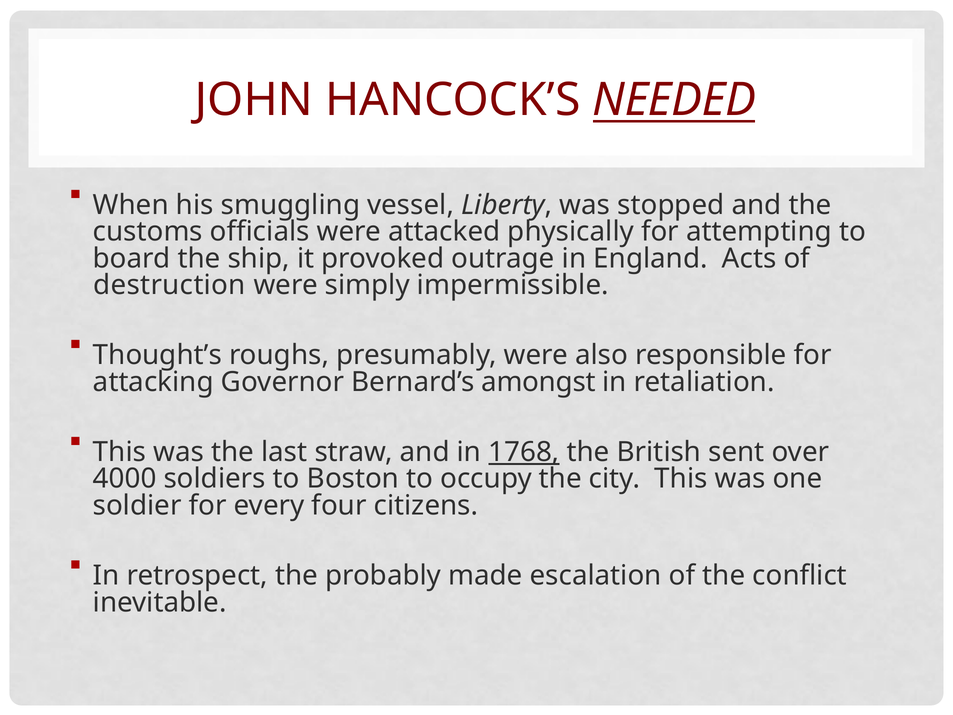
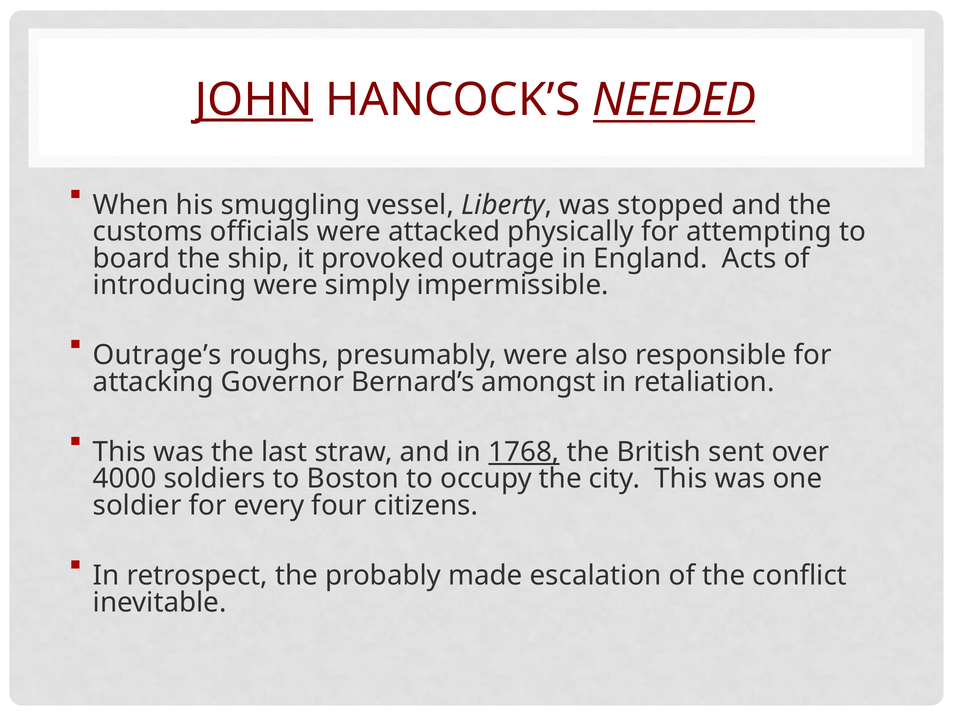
JOHN underline: none -> present
destruction: destruction -> introducing
Thought’s: Thought’s -> Outrage’s
